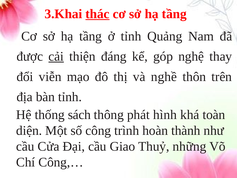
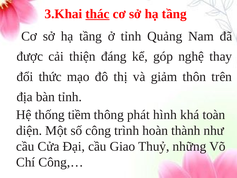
cải underline: present -> none
viễn: viễn -> thức
nghề: nghề -> giảm
sách: sách -> tiềm
